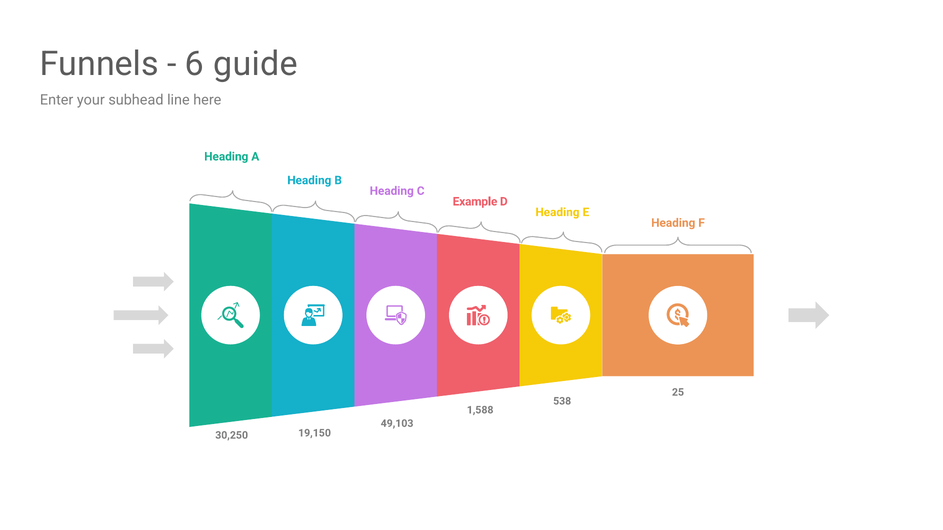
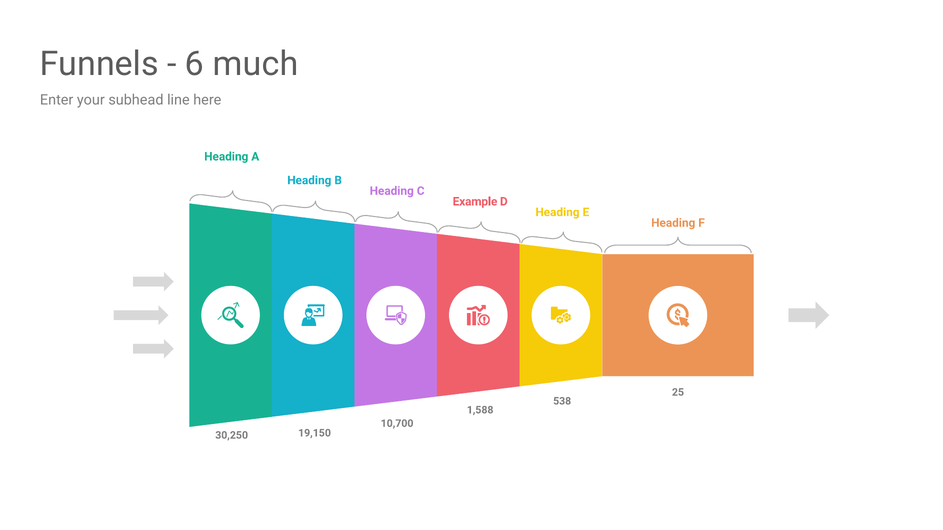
guide: guide -> much
49,103: 49,103 -> 10,700
